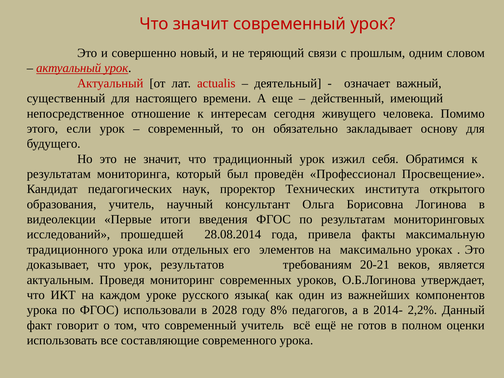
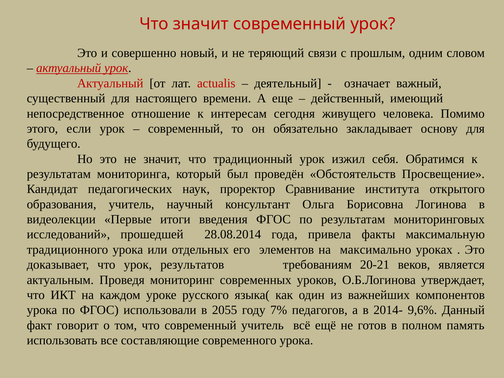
Профессионал: Профессионал -> Обстоятельств
Технических: Технических -> Сравнивание
2028: 2028 -> 2055
8%: 8% -> 7%
2,2%: 2,2% -> 9,6%
оценки: оценки -> память
